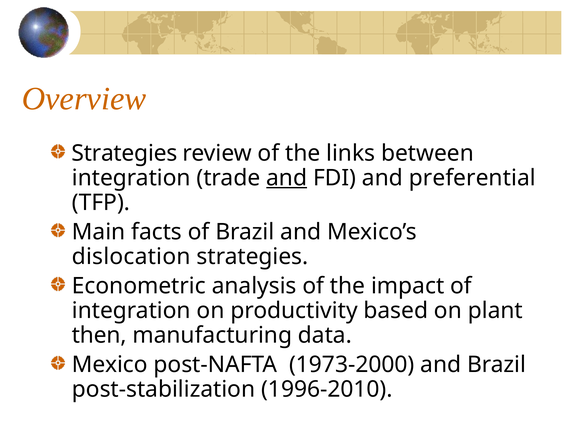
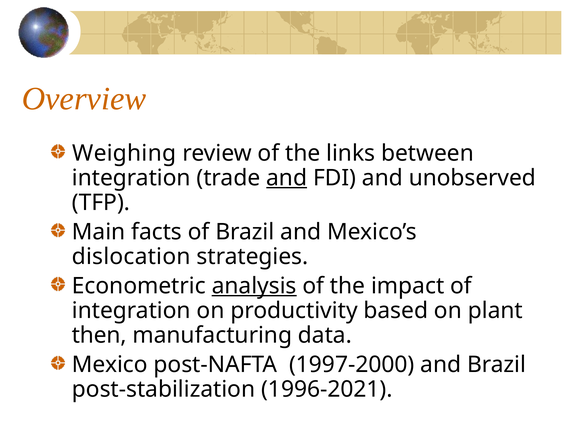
Strategies at (124, 153): Strategies -> Weighing
preferential: preferential -> unobserved
analysis underline: none -> present
1973-2000: 1973-2000 -> 1997-2000
1996-2010: 1996-2010 -> 1996-2021
